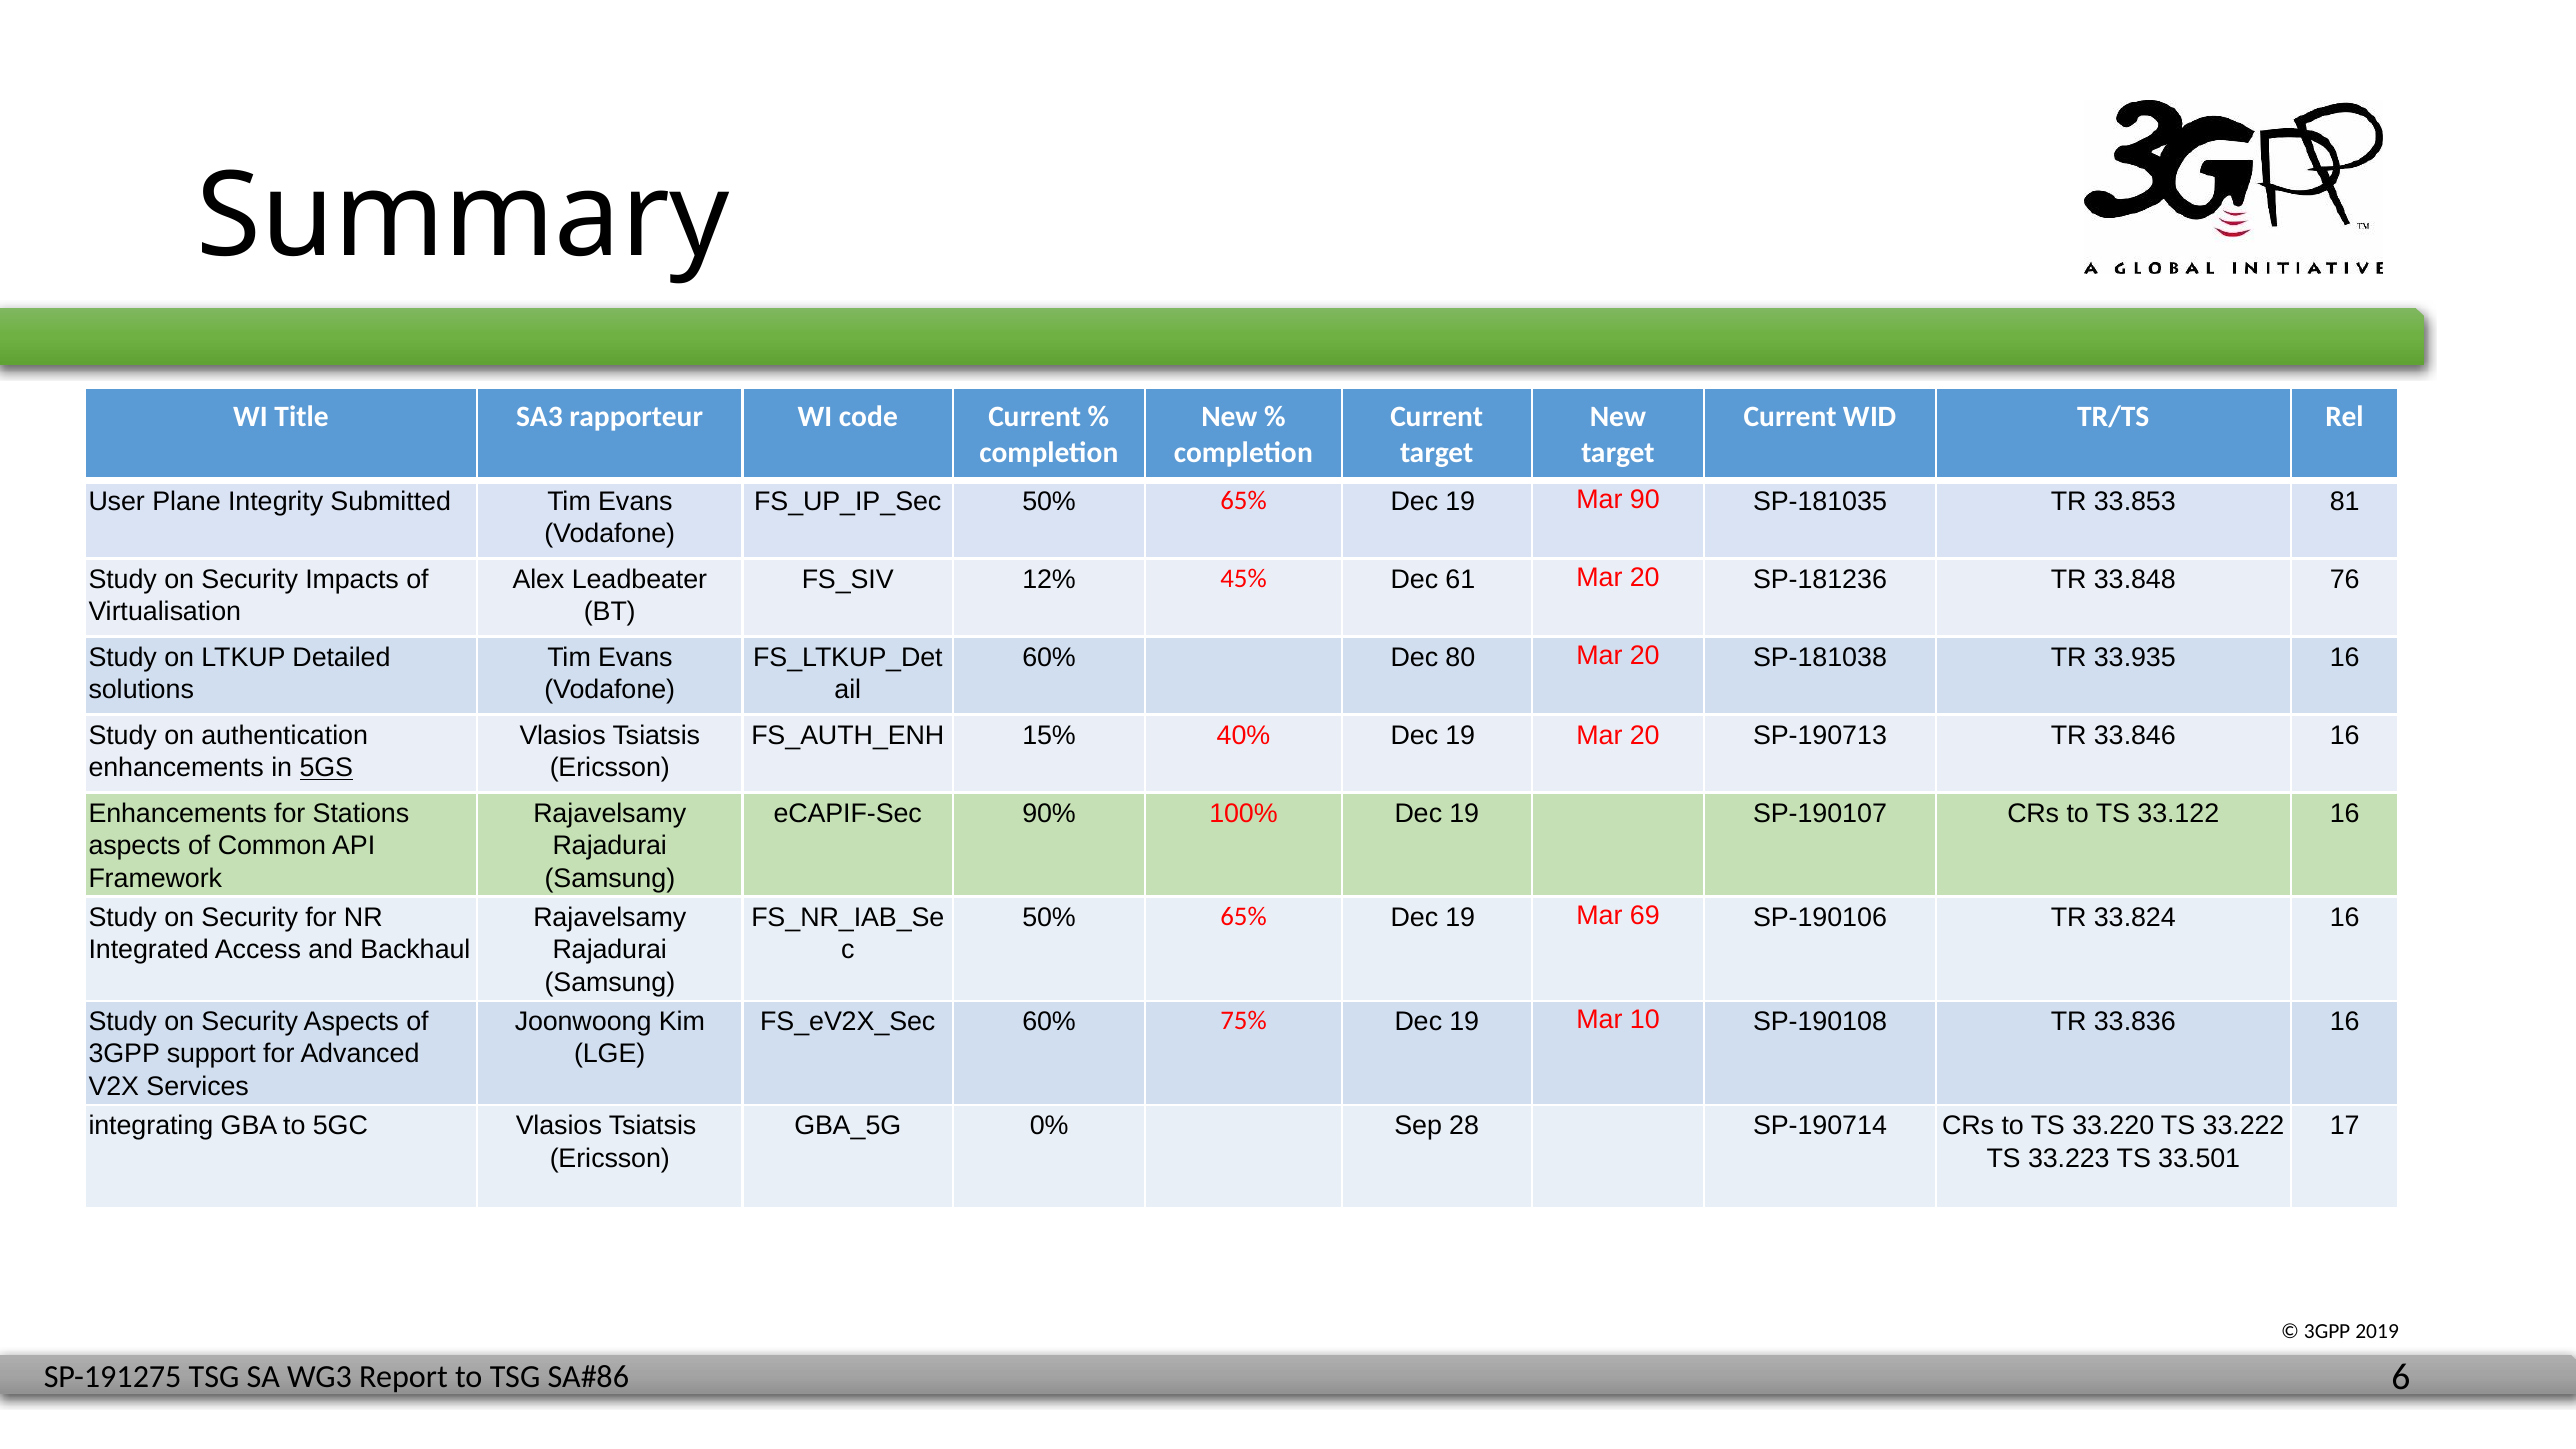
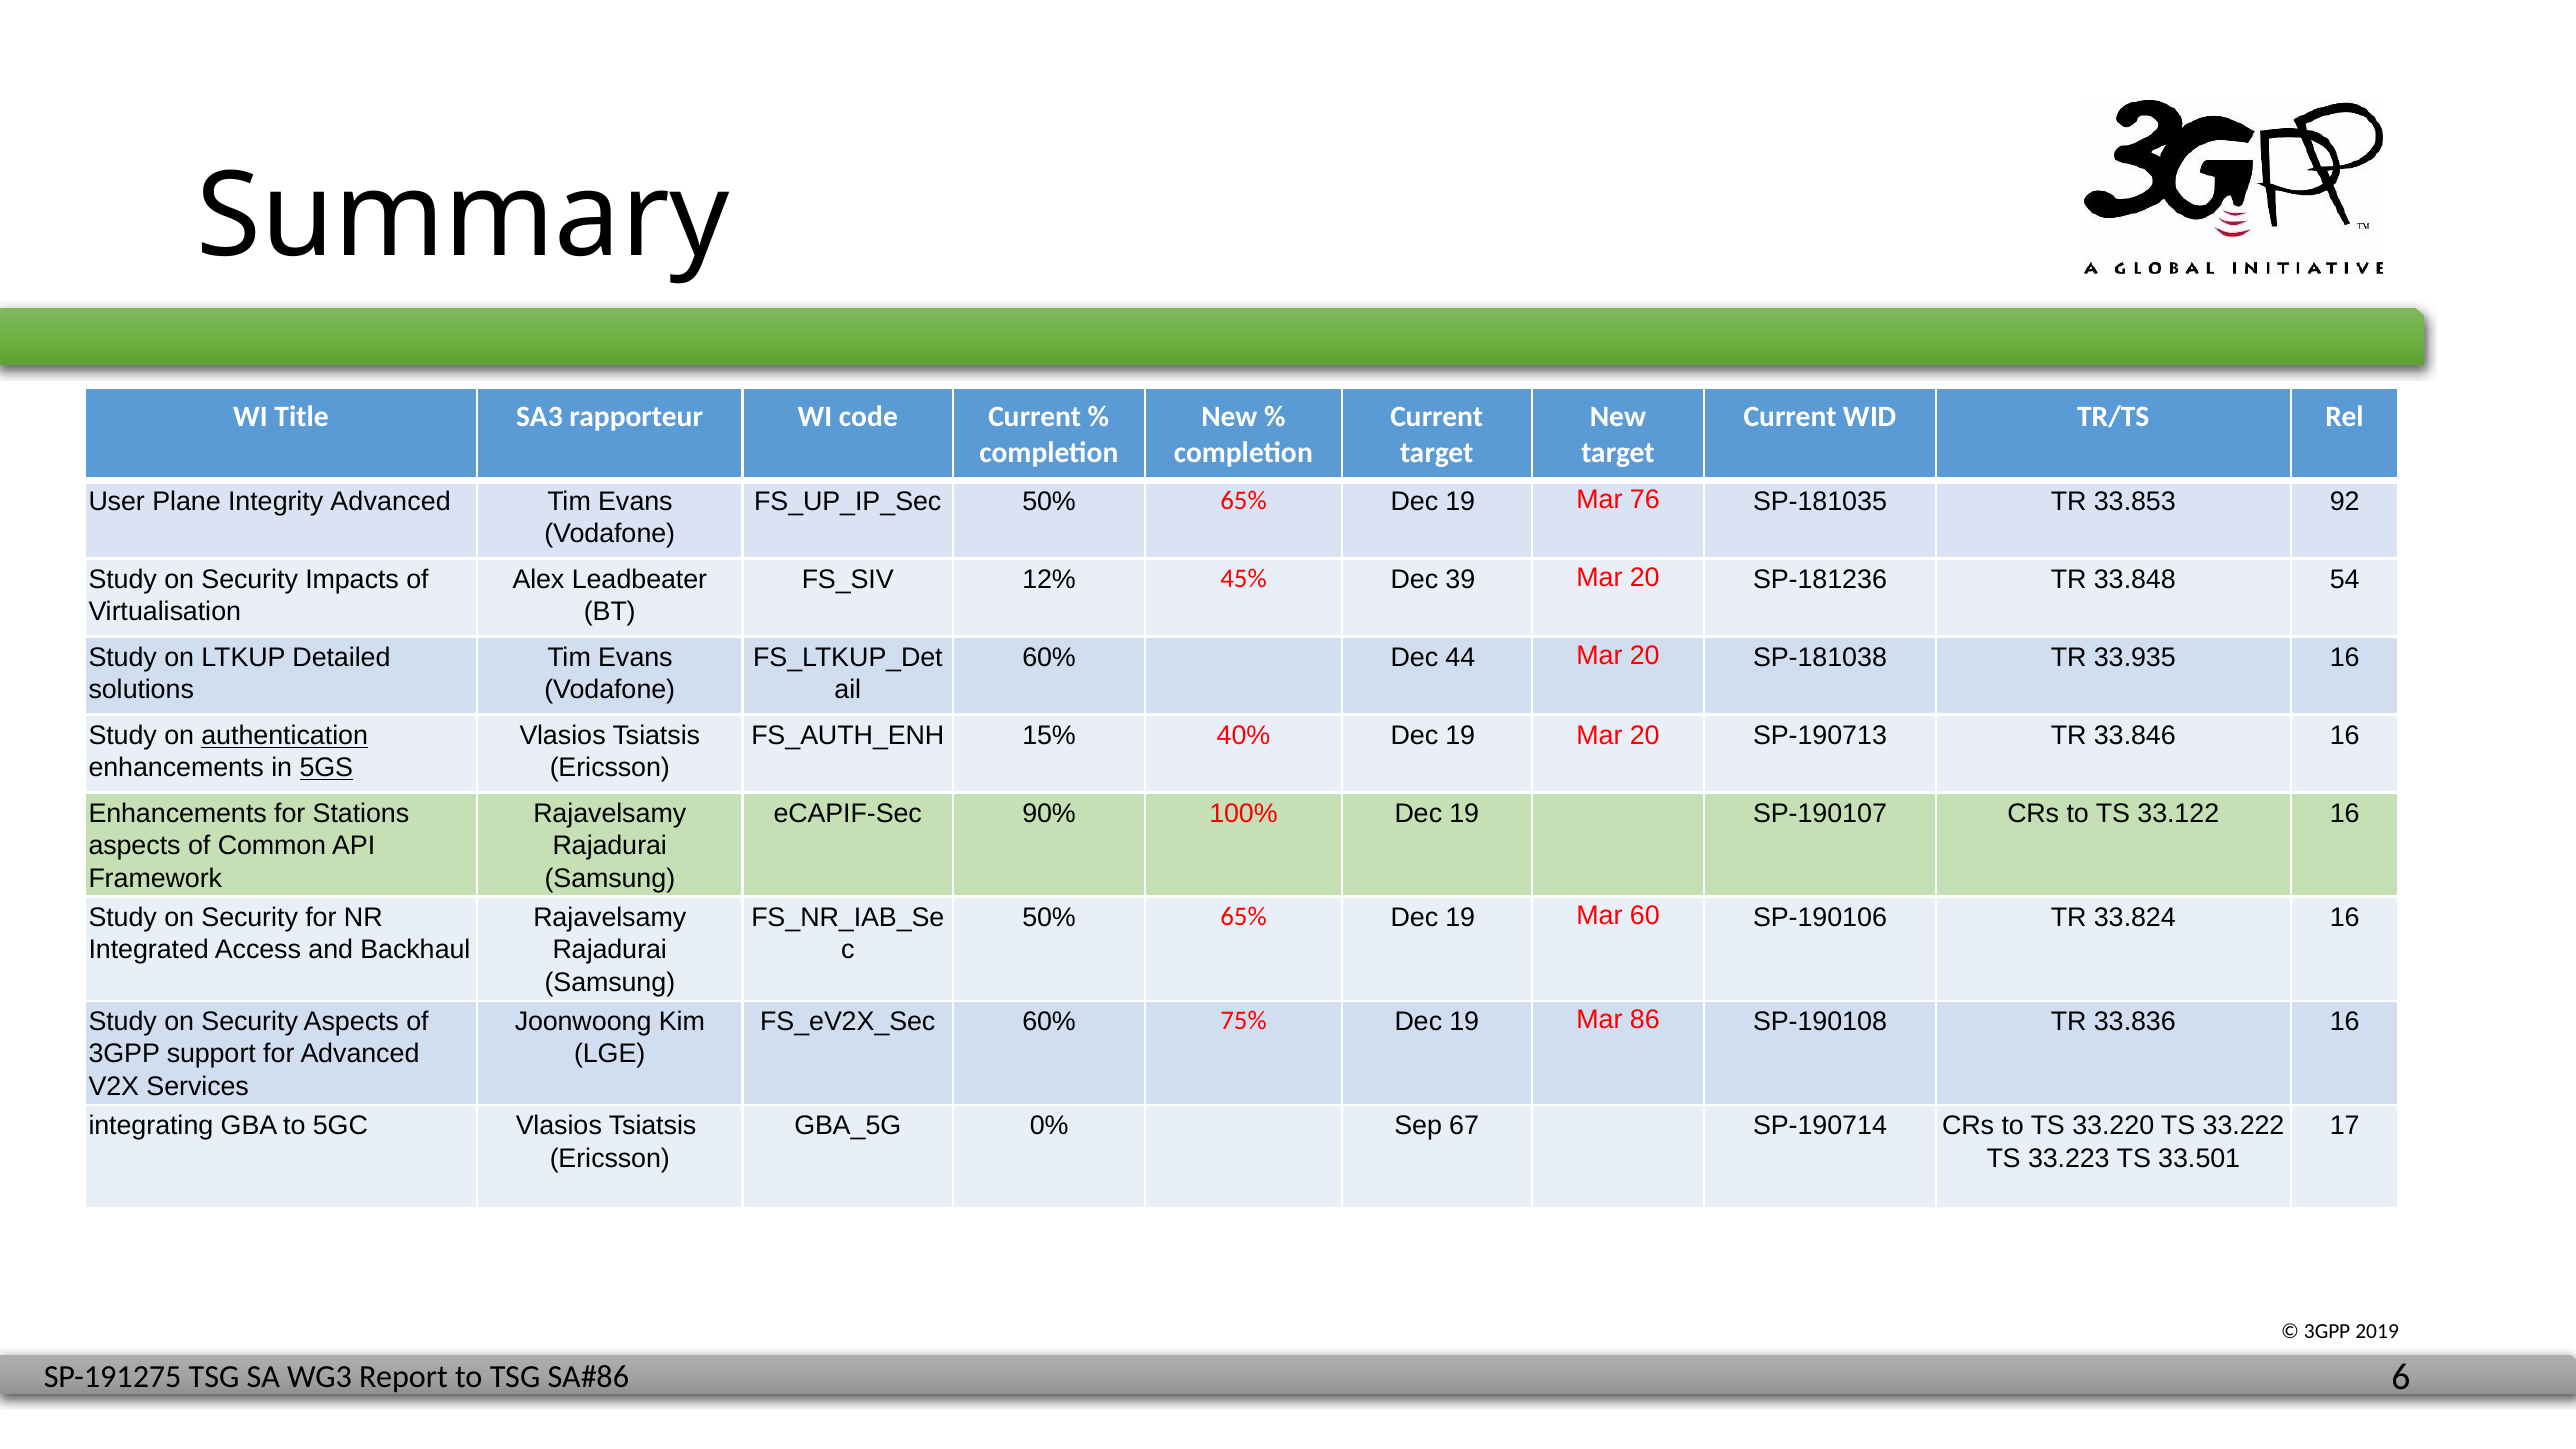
Integrity Submitted: Submitted -> Advanced
90: 90 -> 76
81: 81 -> 92
61: 61 -> 39
76: 76 -> 54
80: 80 -> 44
authentication underline: none -> present
69: 69 -> 60
10: 10 -> 86
28: 28 -> 67
